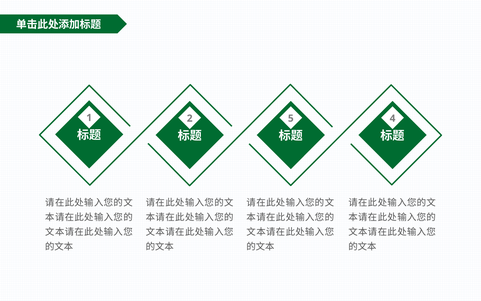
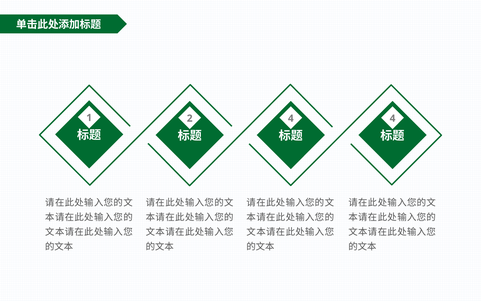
2 5: 5 -> 4
